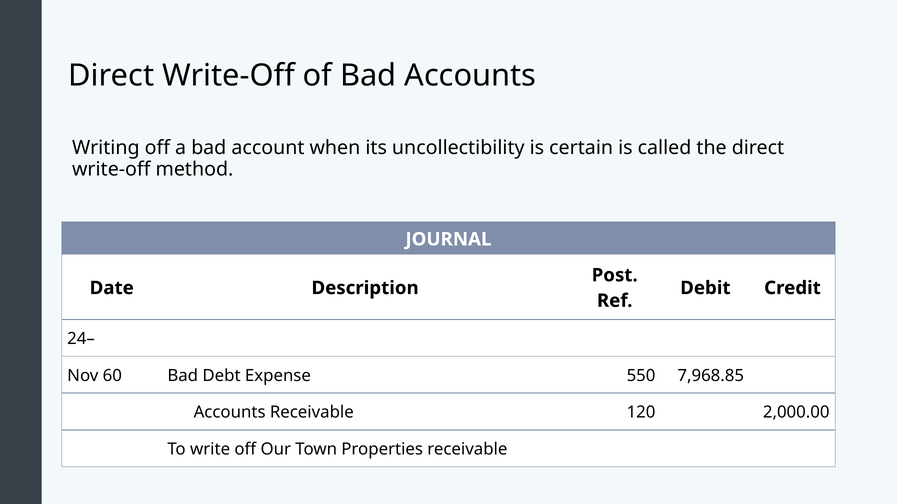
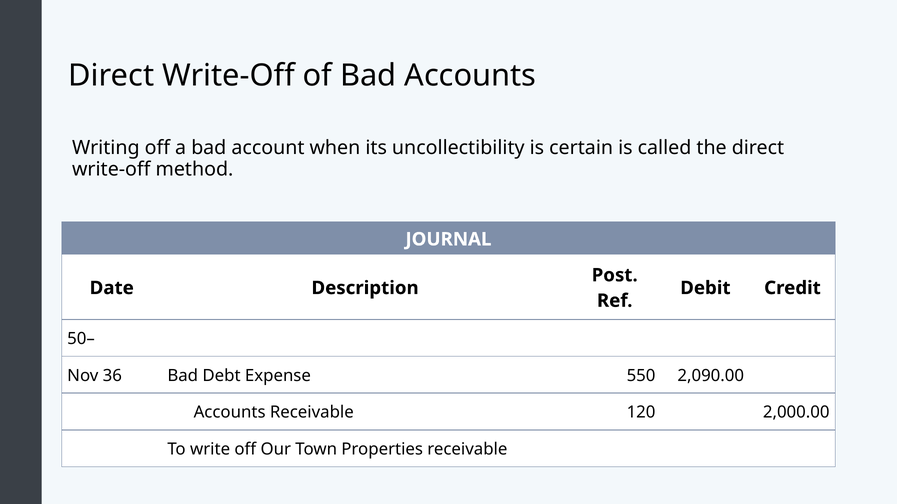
24–: 24– -> 50–
60: 60 -> 36
7,968.85: 7,968.85 -> 2,090.00
